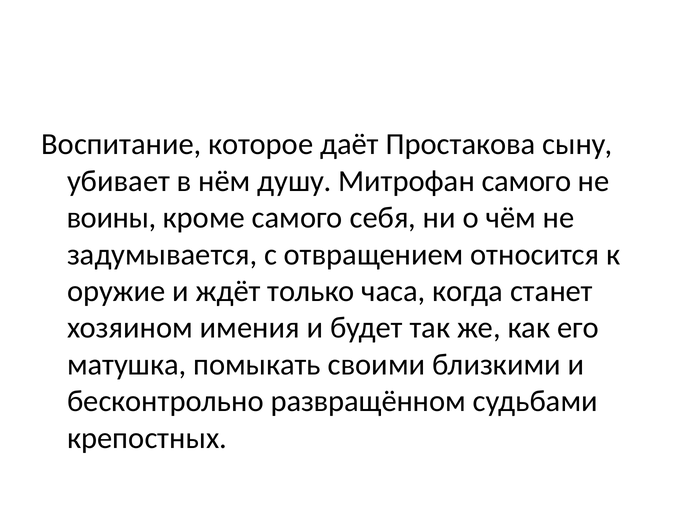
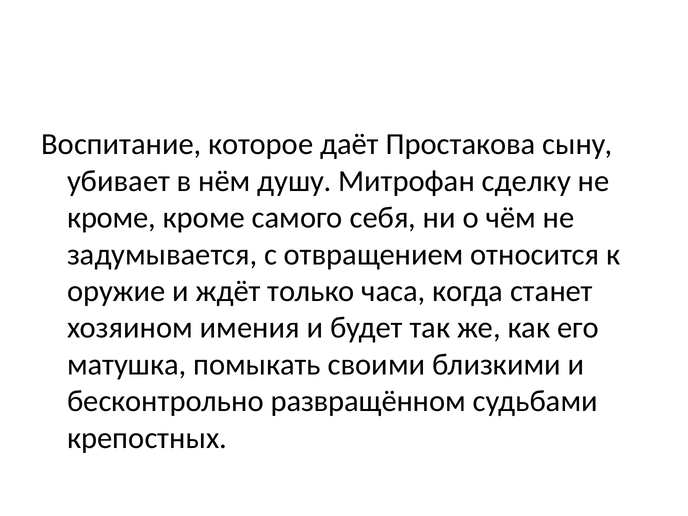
Митрофан самого: самого -> сделку
воины at (112, 218): воины -> кроме
